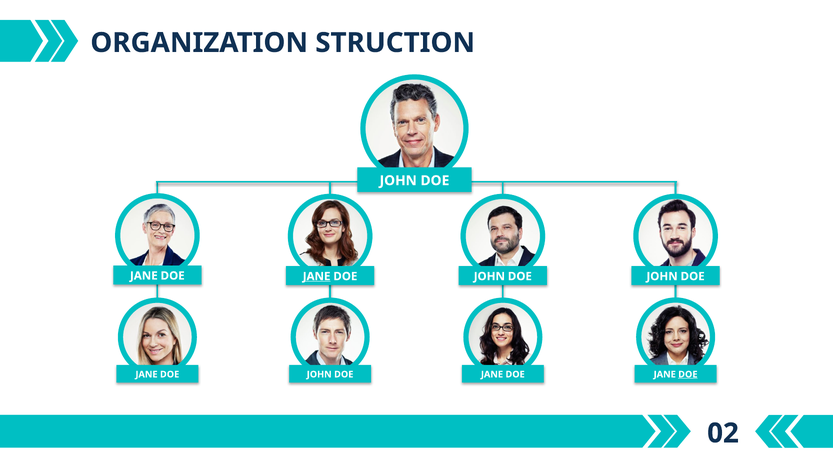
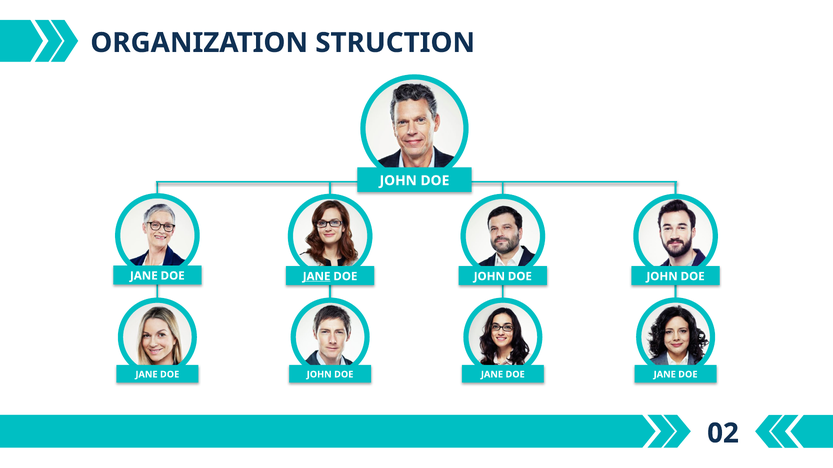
DOE at (688, 375) underline: present -> none
